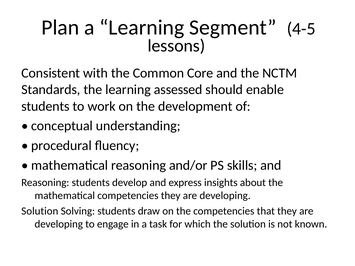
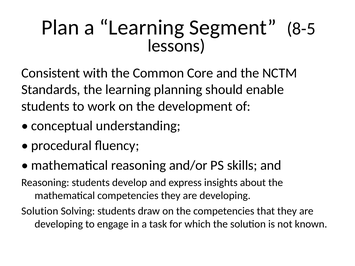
4-5: 4-5 -> 8-5
assessed: assessed -> planning
